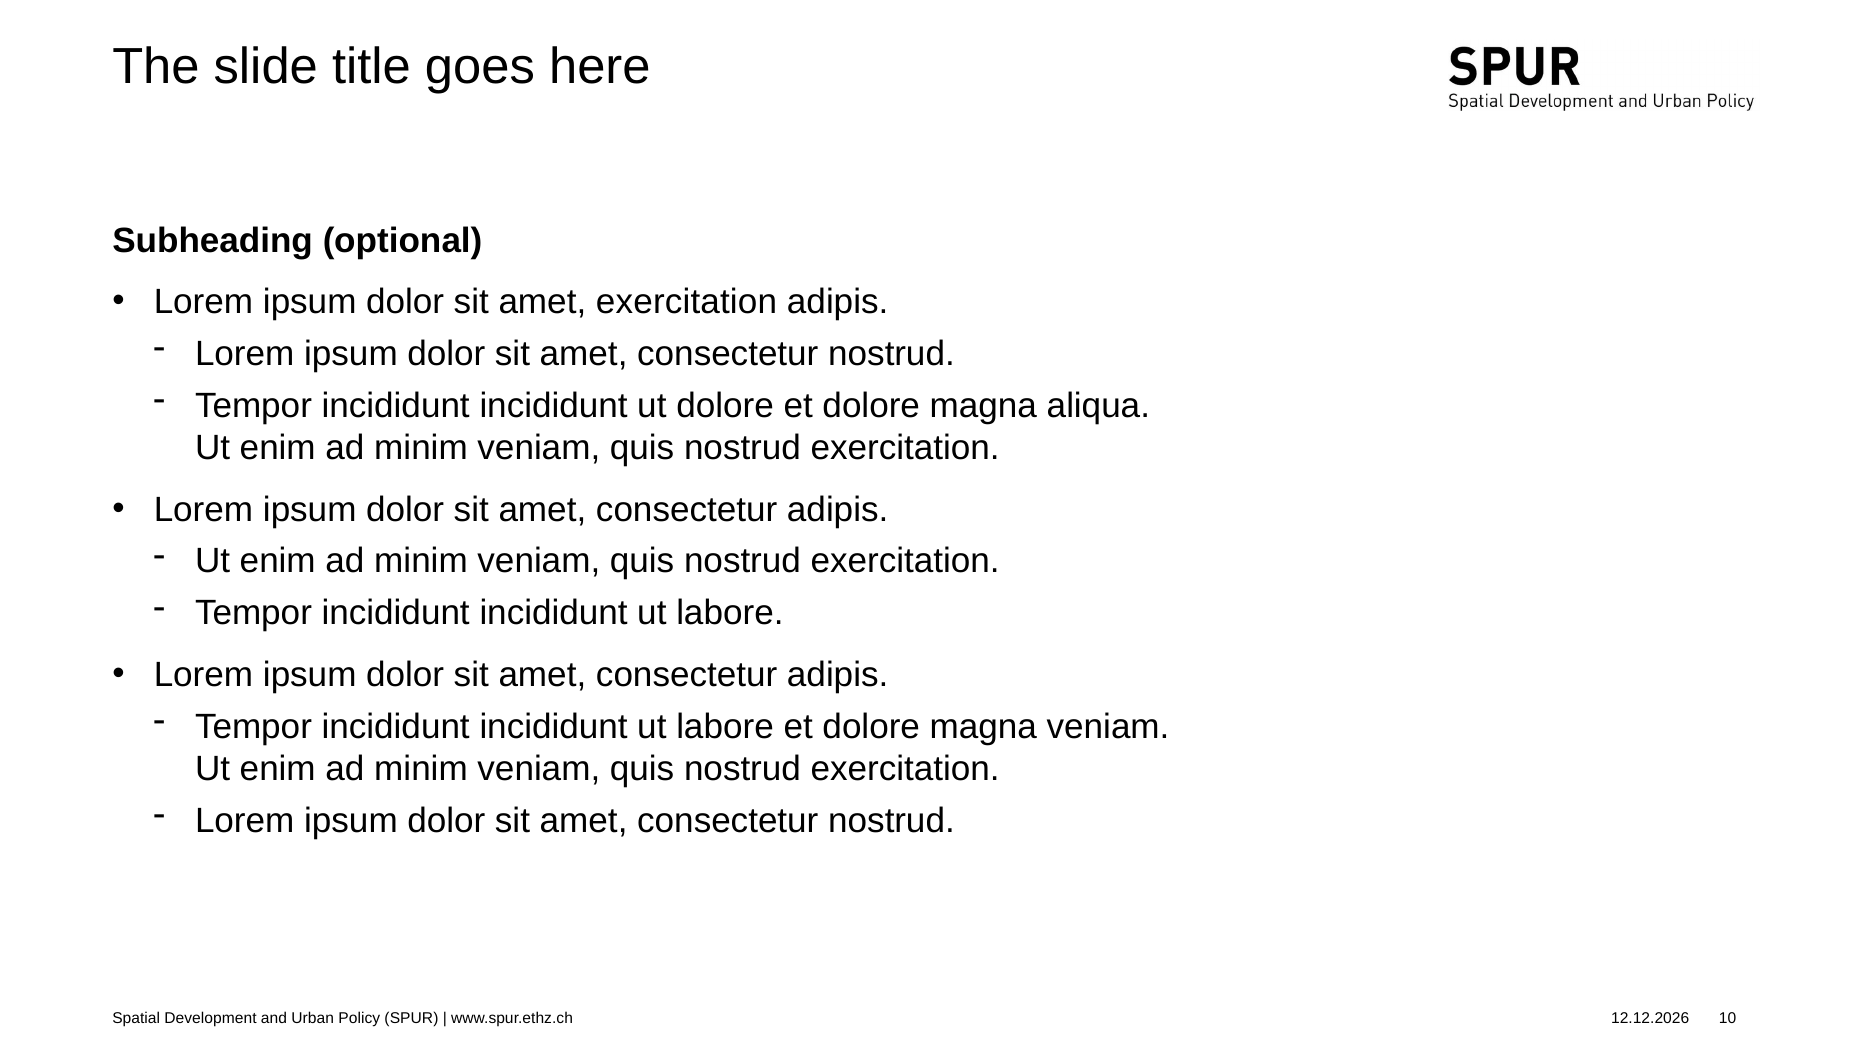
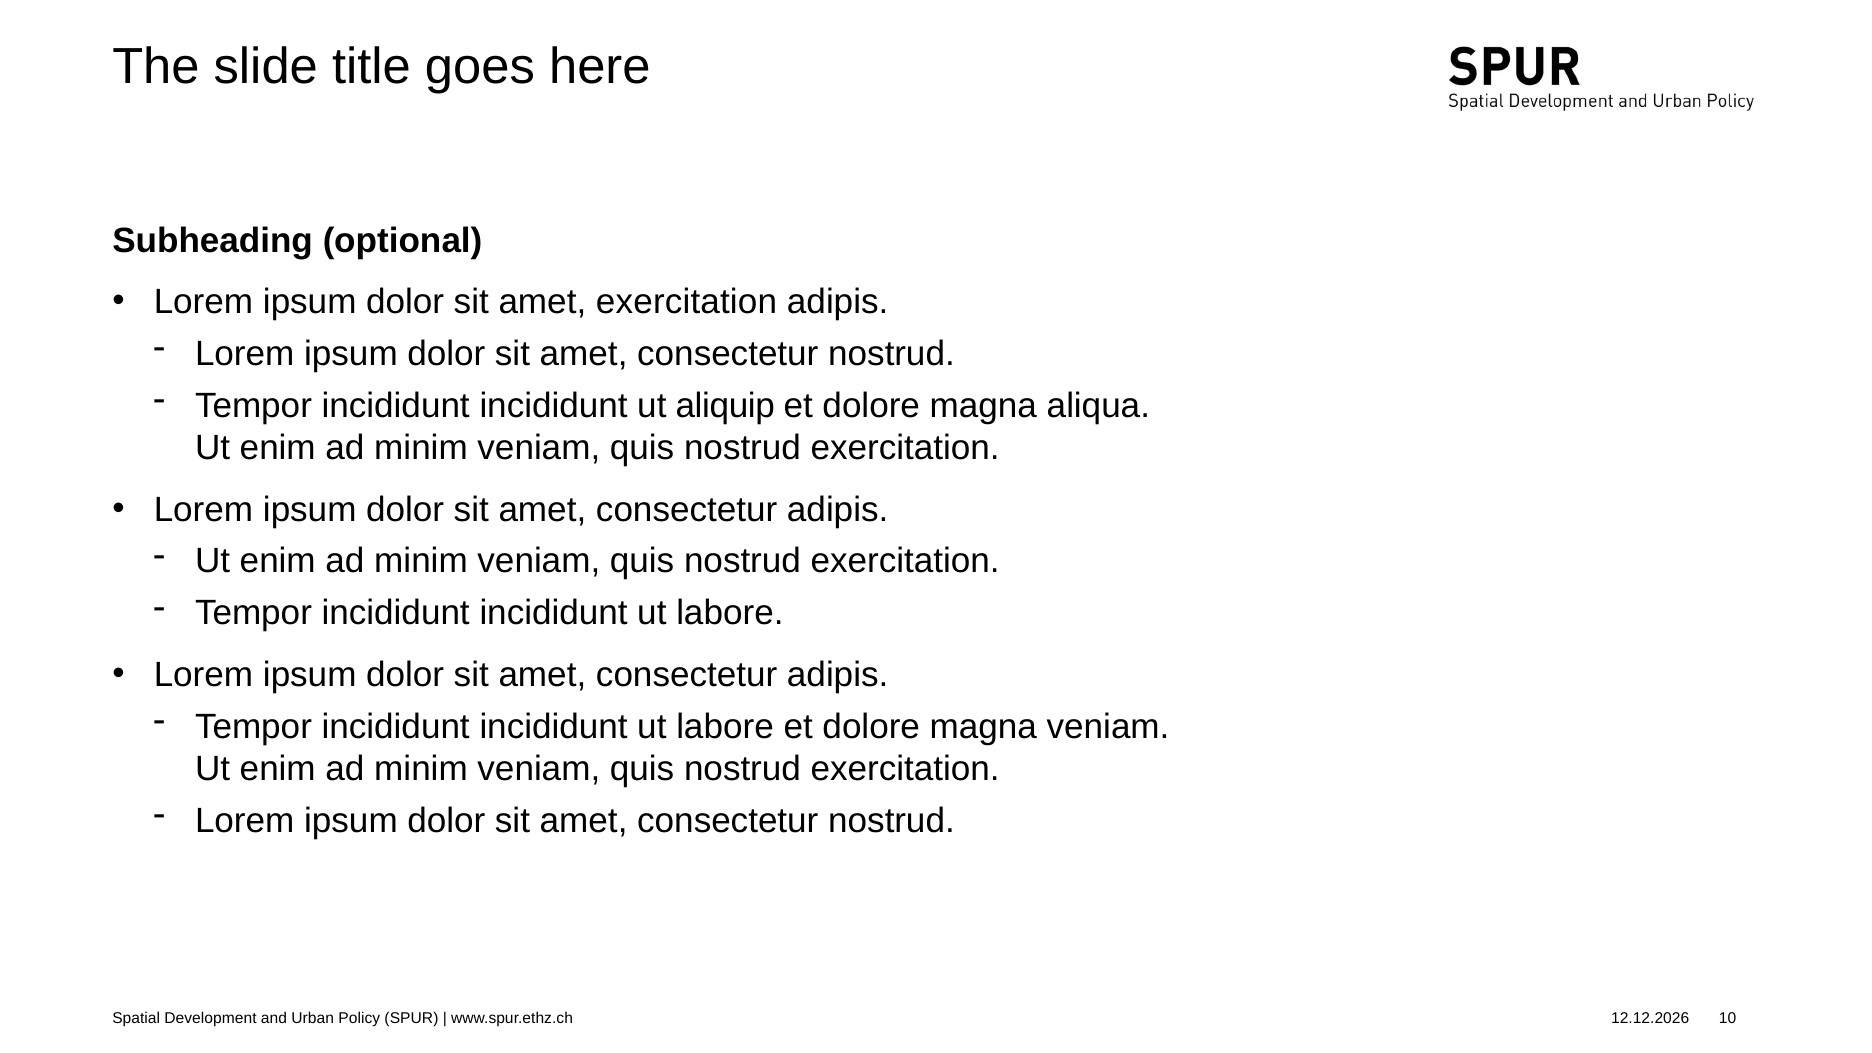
ut dolore: dolore -> aliquip
